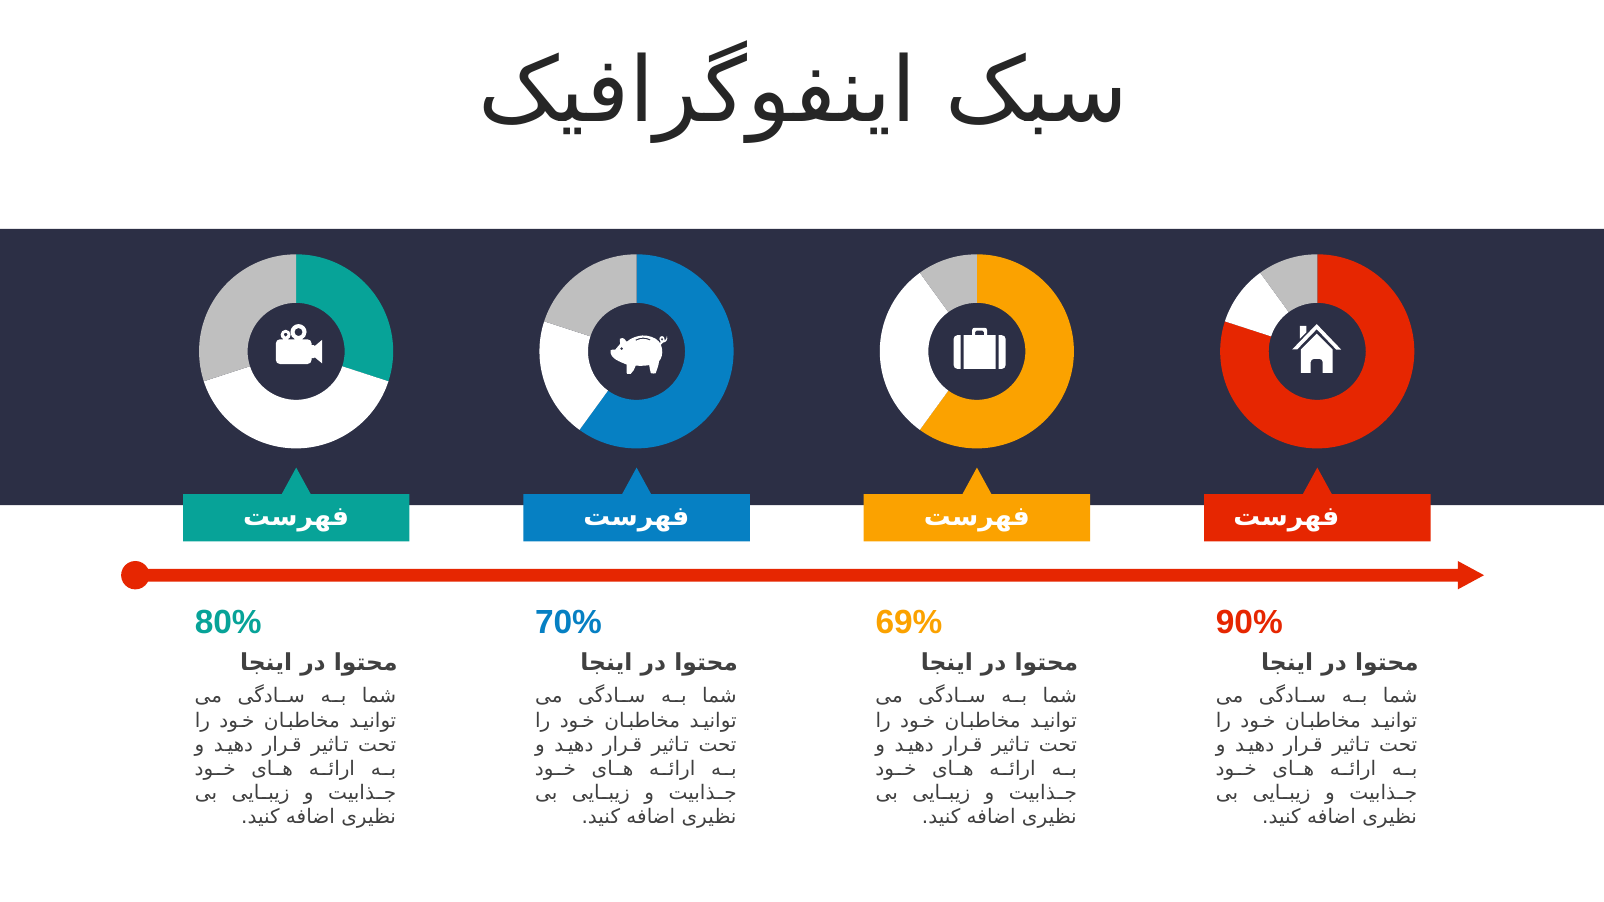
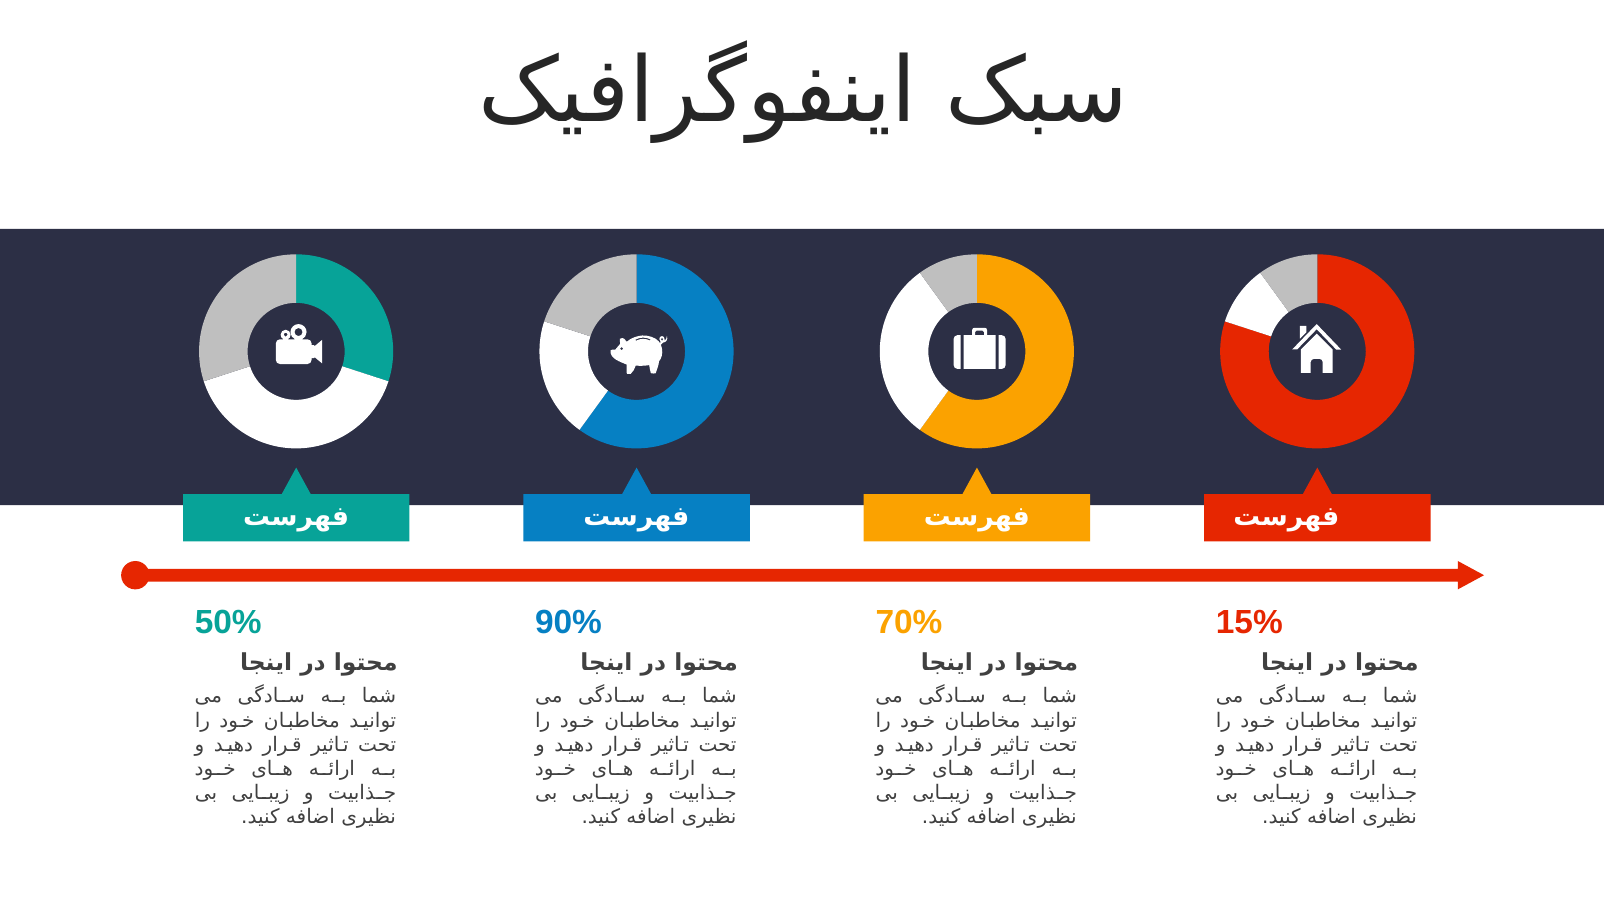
80%: 80% -> 50%
70%: 70% -> 90%
69%: 69% -> 70%
90%: 90% -> 15%
